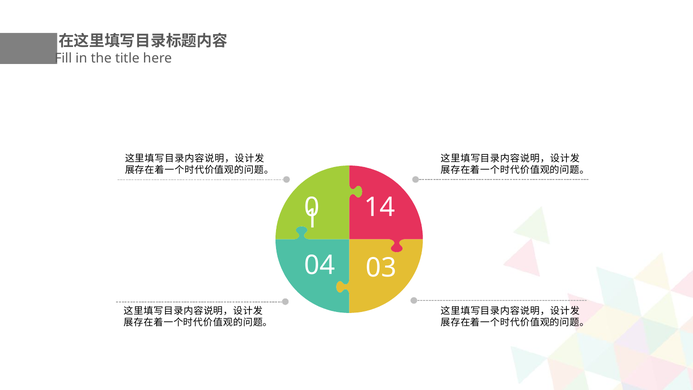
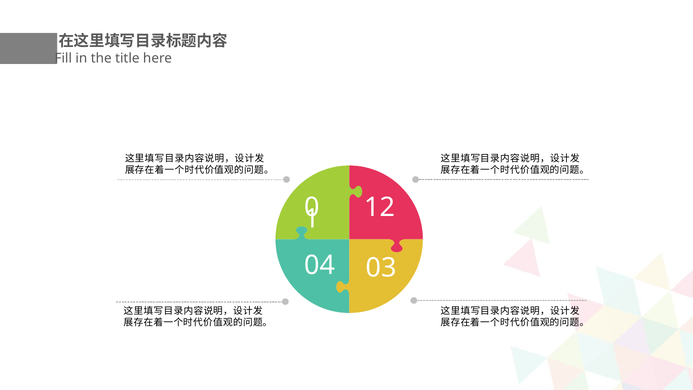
14: 14 -> 12
